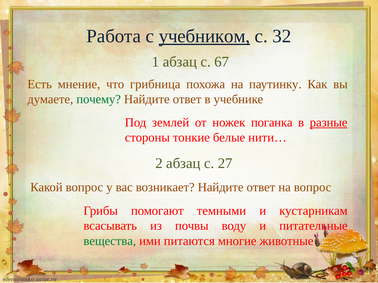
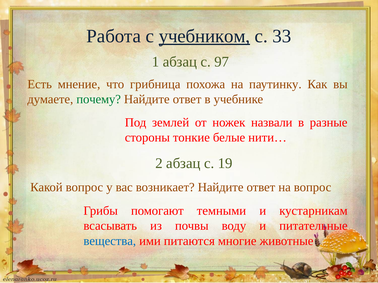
32: 32 -> 33
67: 67 -> 97
поганка: поганка -> назвали
разные underline: present -> none
27: 27 -> 19
вещества colour: green -> blue
